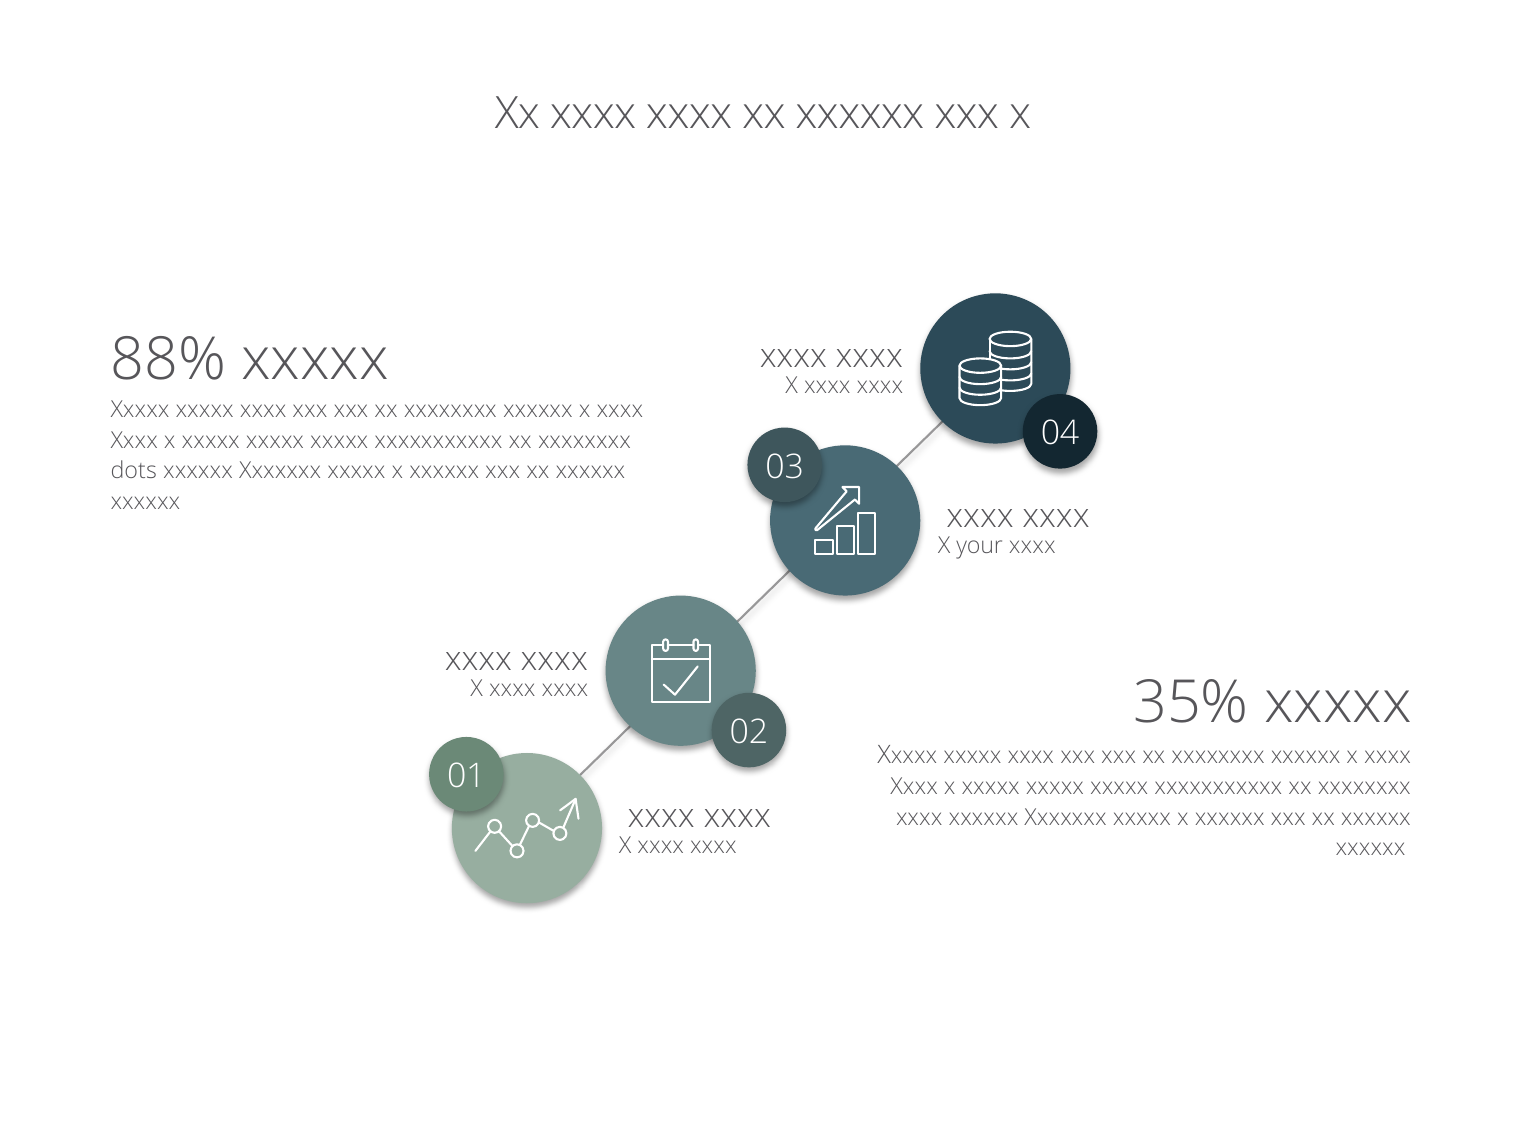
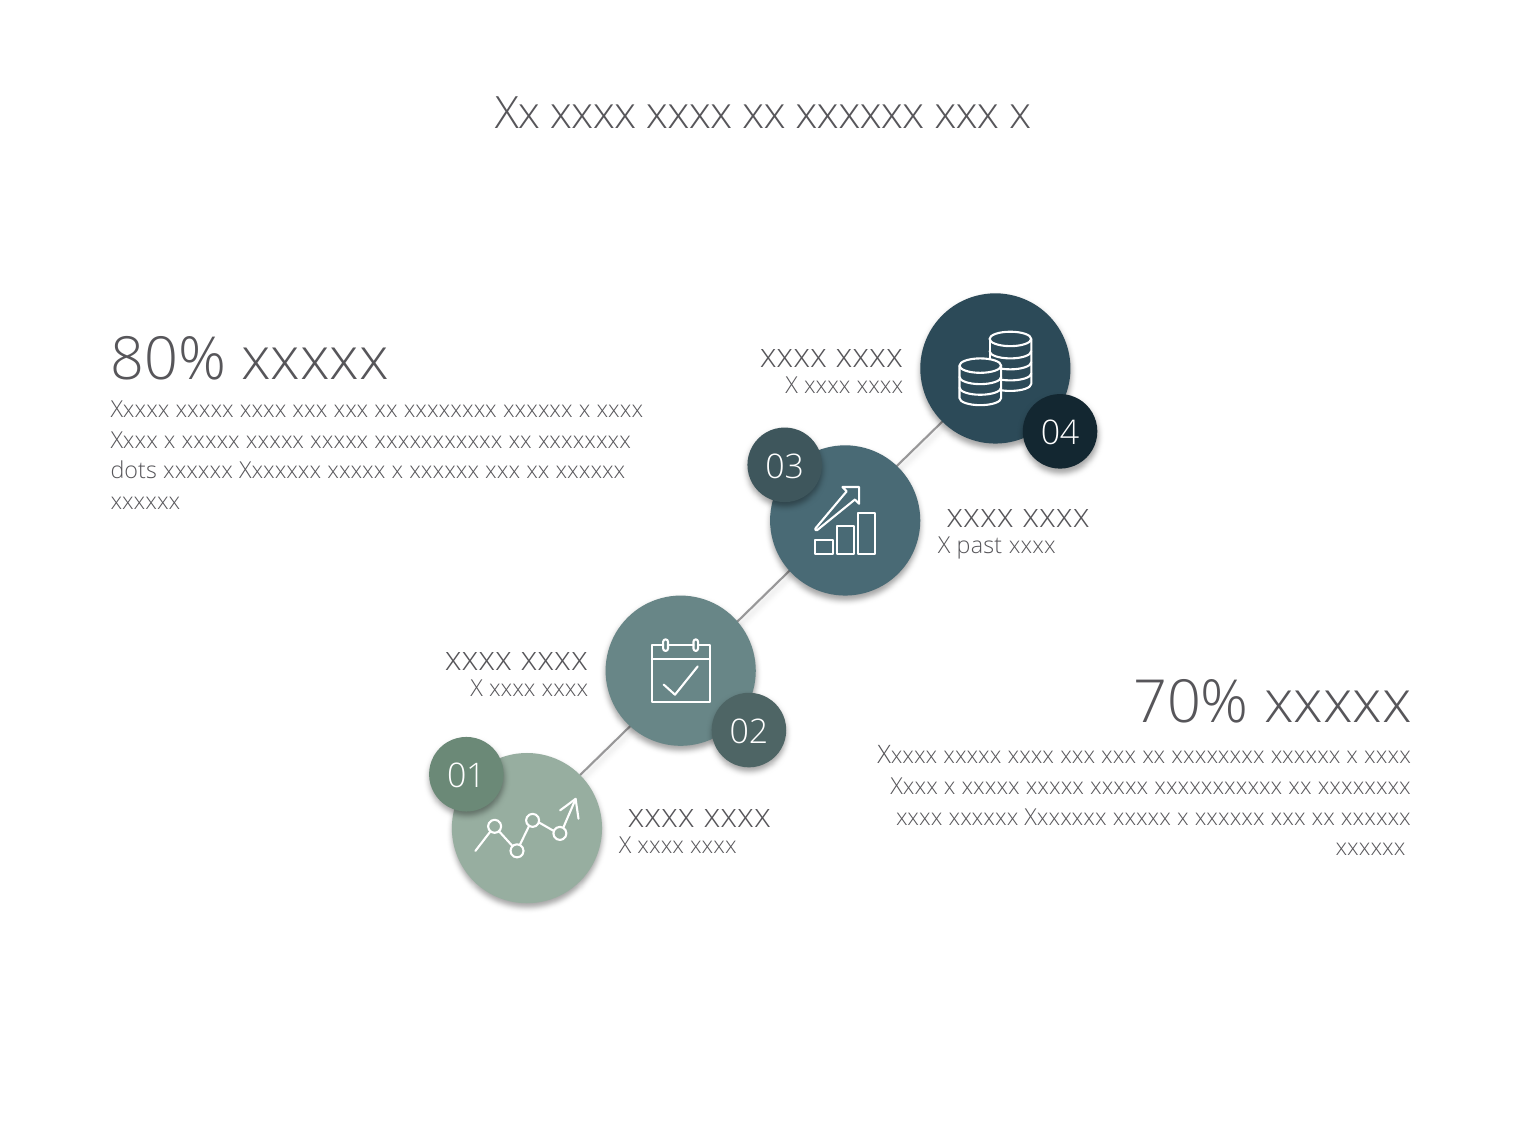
88%: 88% -> 80%
your: your -> past
35%: 35% -> 70%
